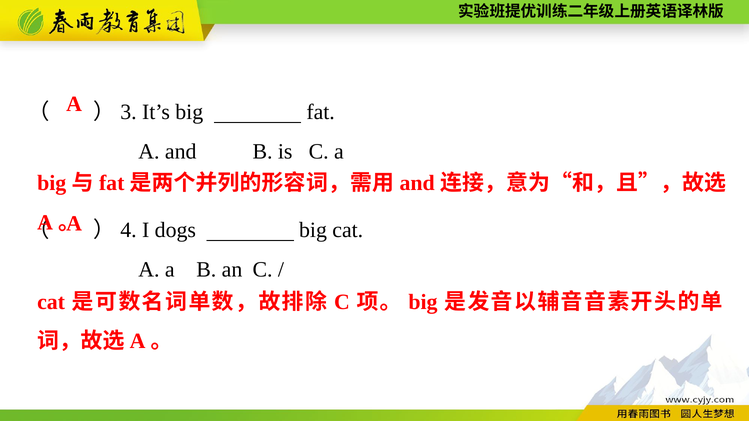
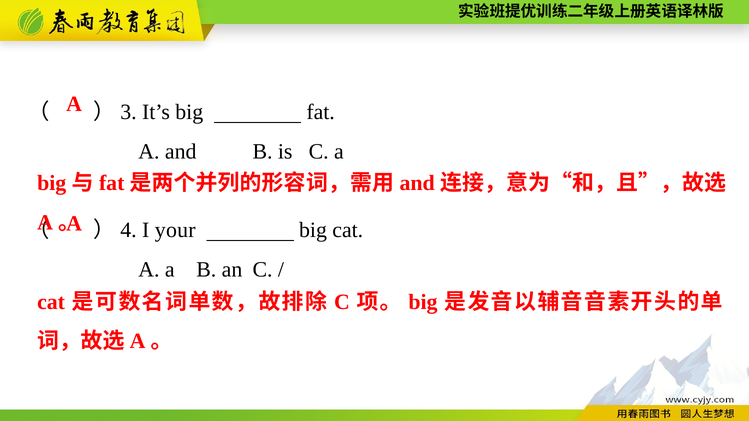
dogs: dogs -> your
